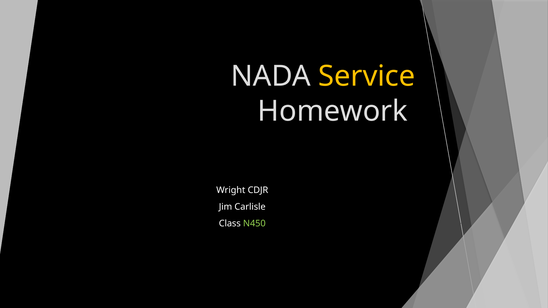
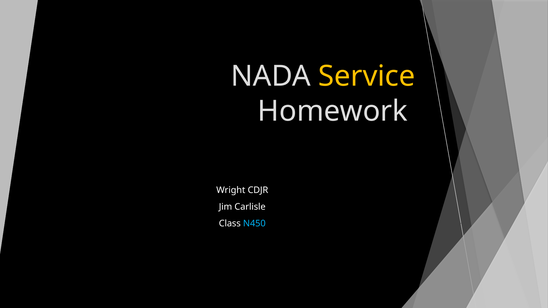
N450 colour: light green -> light blue
